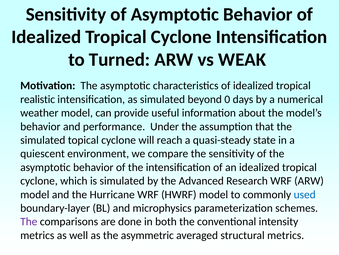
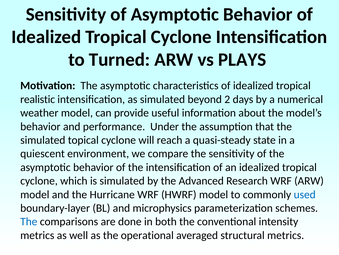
WEAK: WEAK -> PLAYS
0: 0 -> 2
The at (29, 221) colour: purple -> blue
asymmetric: asymmetric -> operational
